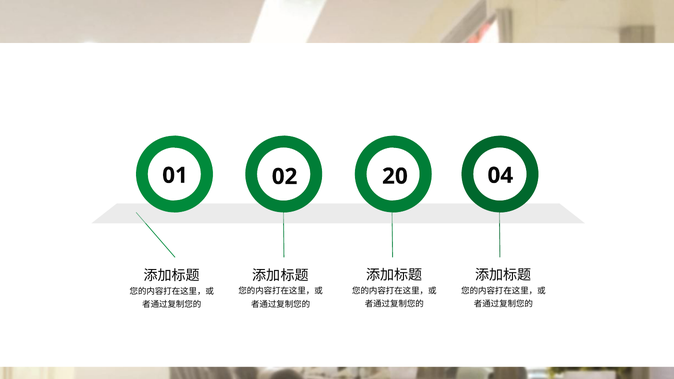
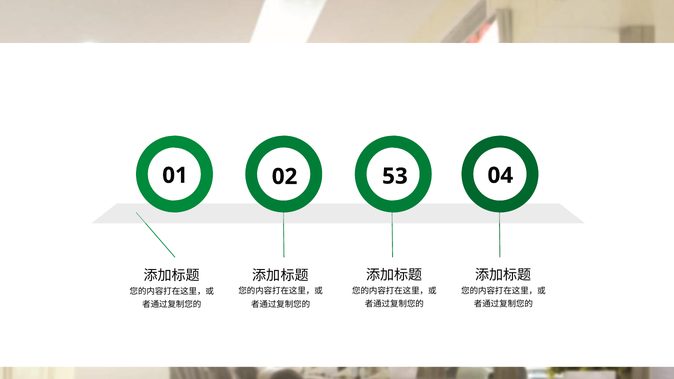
20: 20 -> 53
